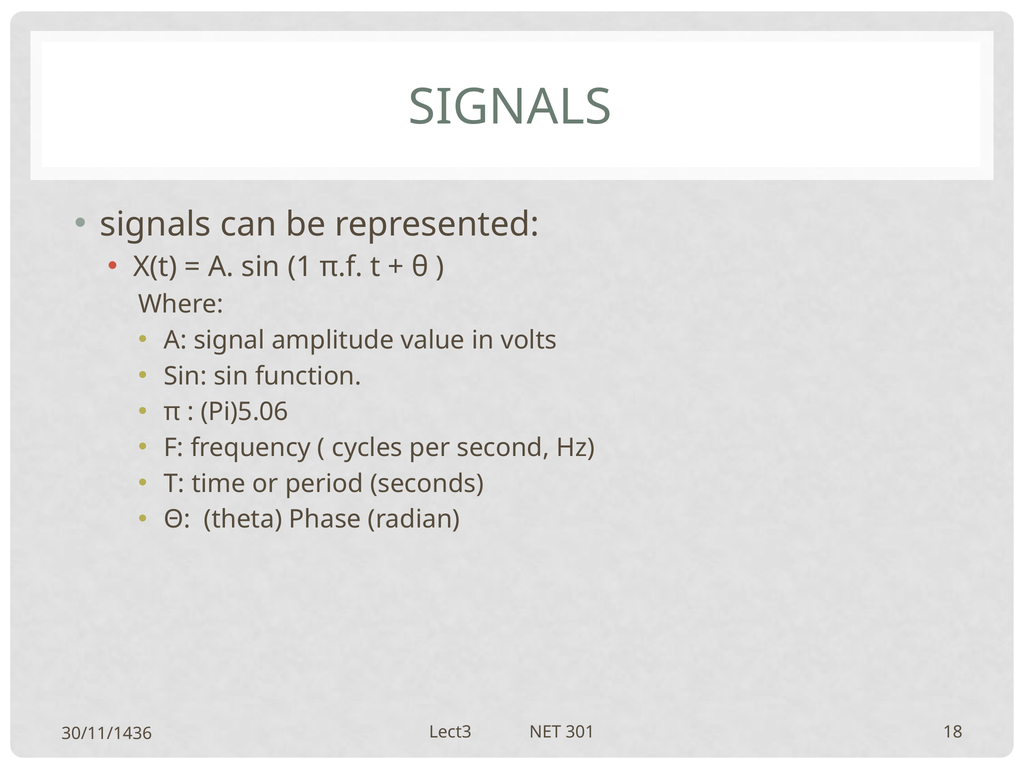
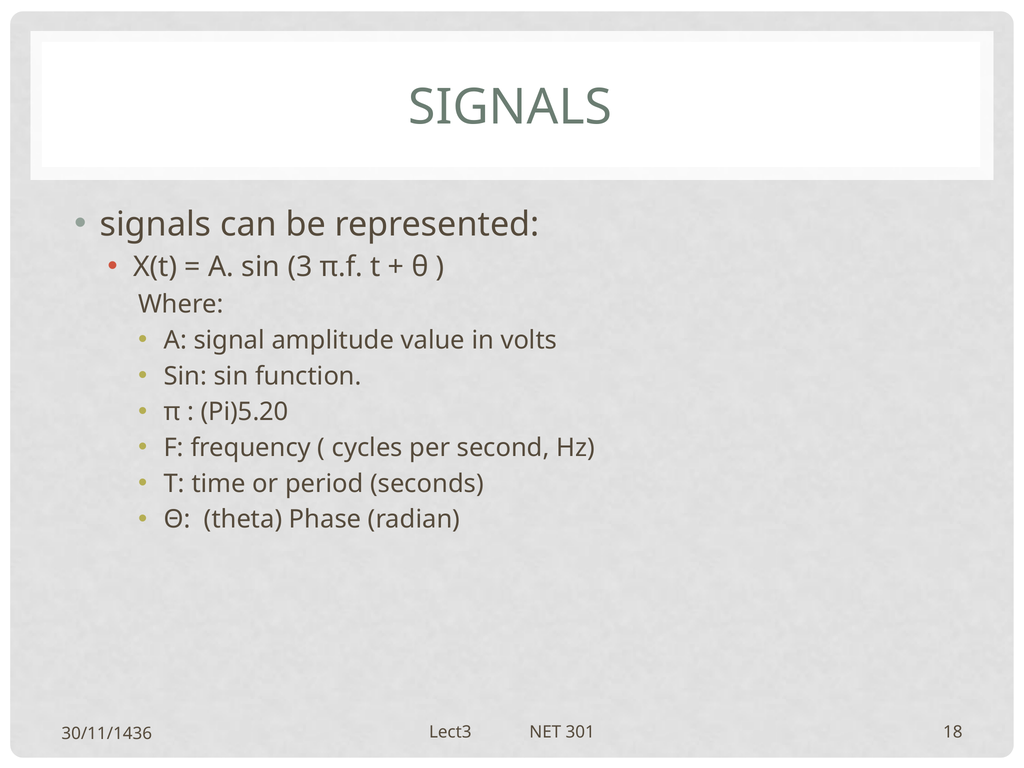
1: 1 -> 3
Pi)5.06: Pi)5.06 -> Pi)5.20
